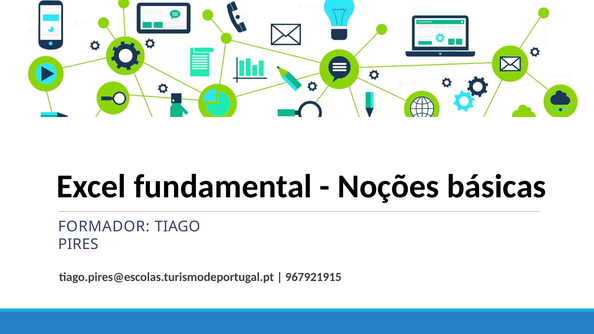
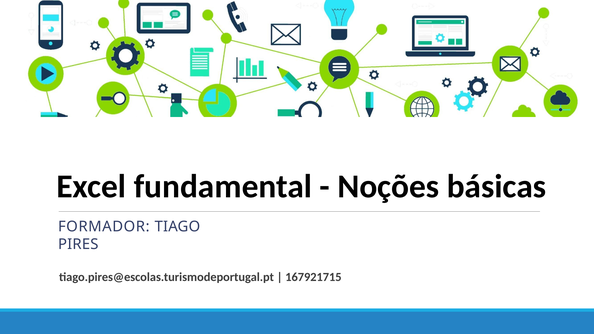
967921915: 967921915 -> 167921715
